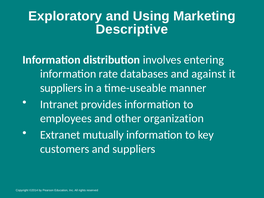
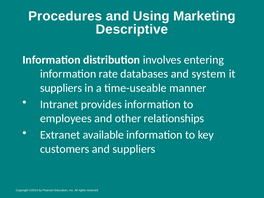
Exploratory: Exploratory -> Procedures
against: against -> system
organization: organization -> relationships
mutually: mutually -> available
